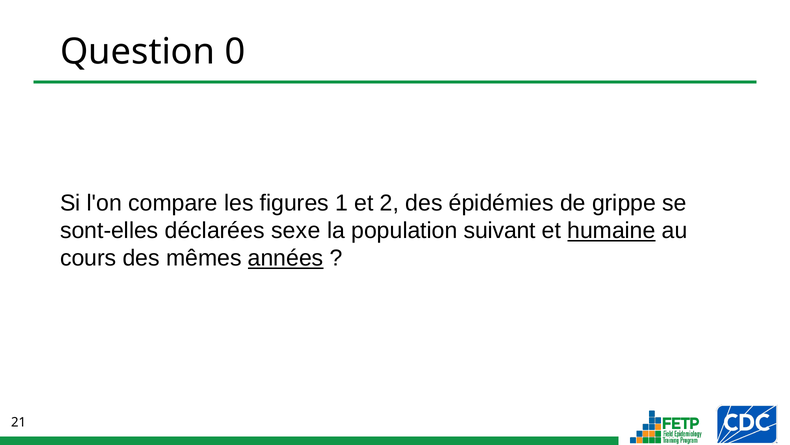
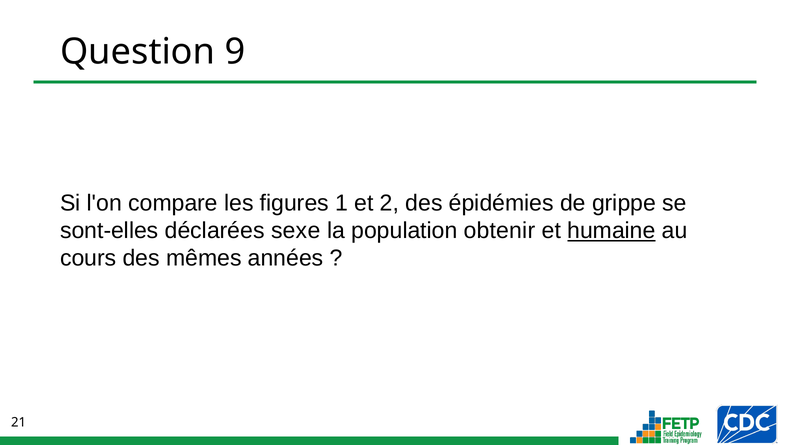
0: 0 -> 9
suivant: suivant -> obtenir
années underline: present -> none
